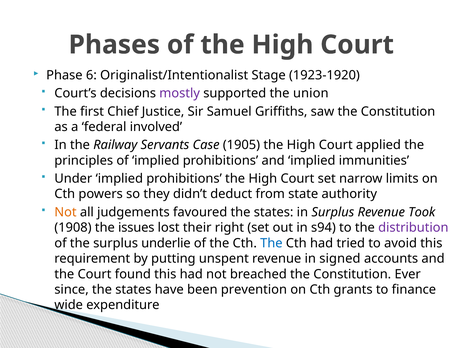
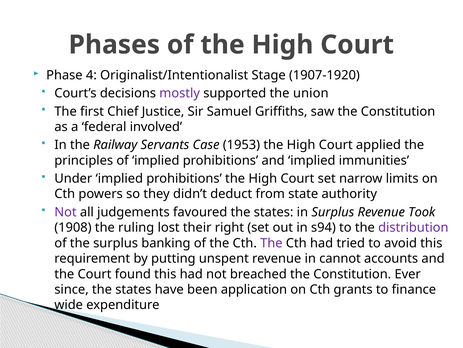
6: 6 -> 4
1923-1920: 1923-1920 -> 1907-1920
1905: 1905 -> 1953
Not at (65, 212) colour: orange -> purple
issues: issues -> ruling
underlie: underlie -> banking
The at (271, 243) colour: blue -> purple
signed: signed -> cannot
prevention: prevention -> application
